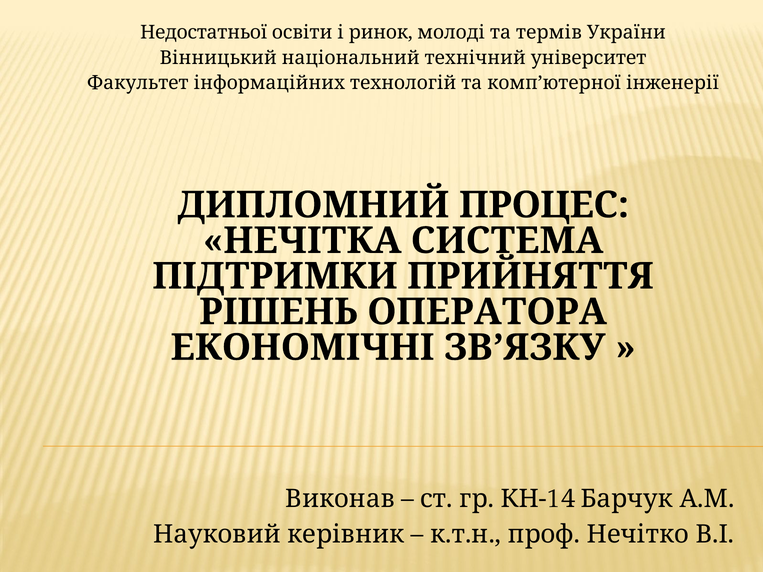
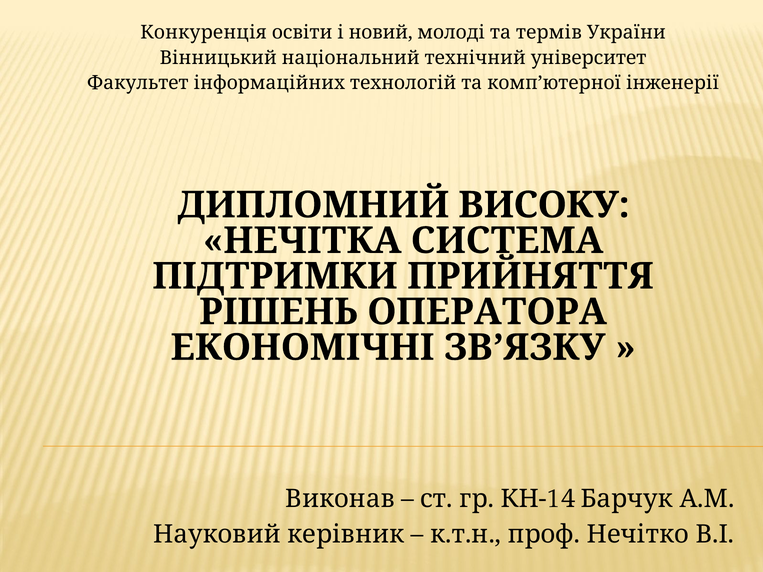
Недостатньої: Недостатньої -> Конкуренція
ринок: ринок -> новий
ПРОЦЕС: ПРОЦЕС -> ВИСОКУ
